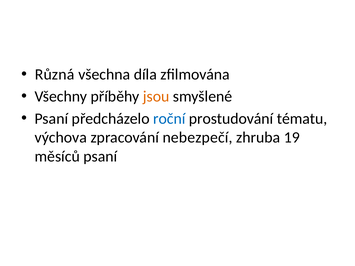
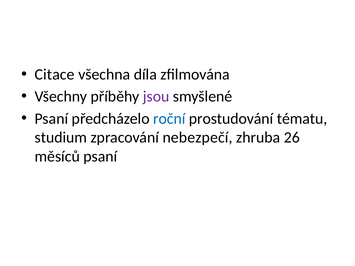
Různá: Různá -> Citace
jsou colour: orange -> purple
výchova: výchova -> studium
19: 19 -> 26
